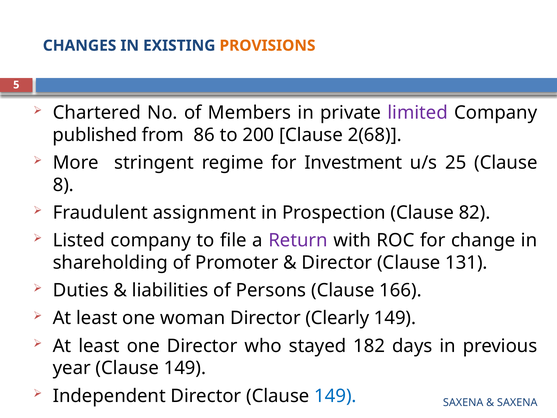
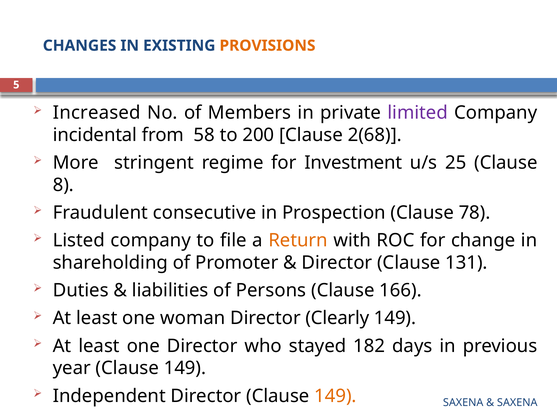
Chartered: Chartered -> Increased
published: published -> incidental
86: 86 -> 58
assignment: assignment -> consecutive
82: 82 -> 78
Return colour: purple -> orange
149 at (335, 396) colour: blue -> orange
